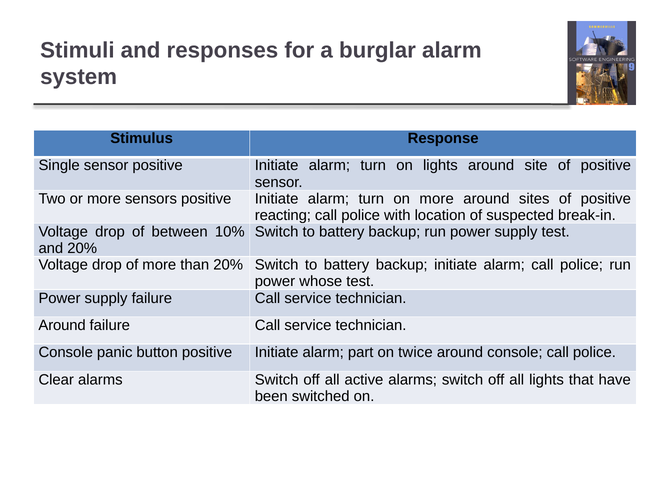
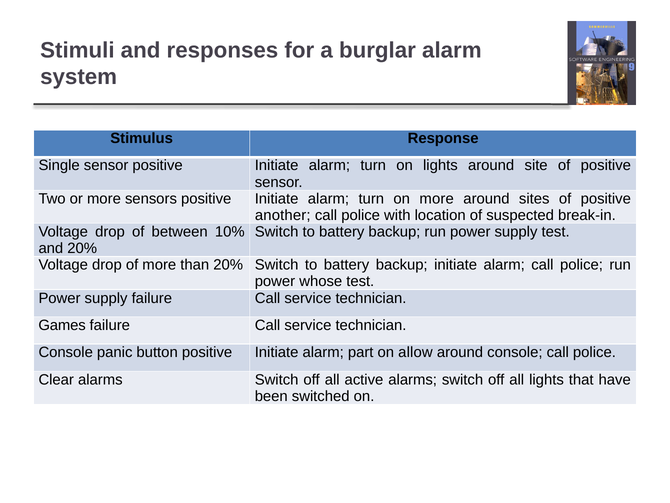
reacting: reacting -> another
Around at (62, 325): Around -> Games
twice: twice -> allow
